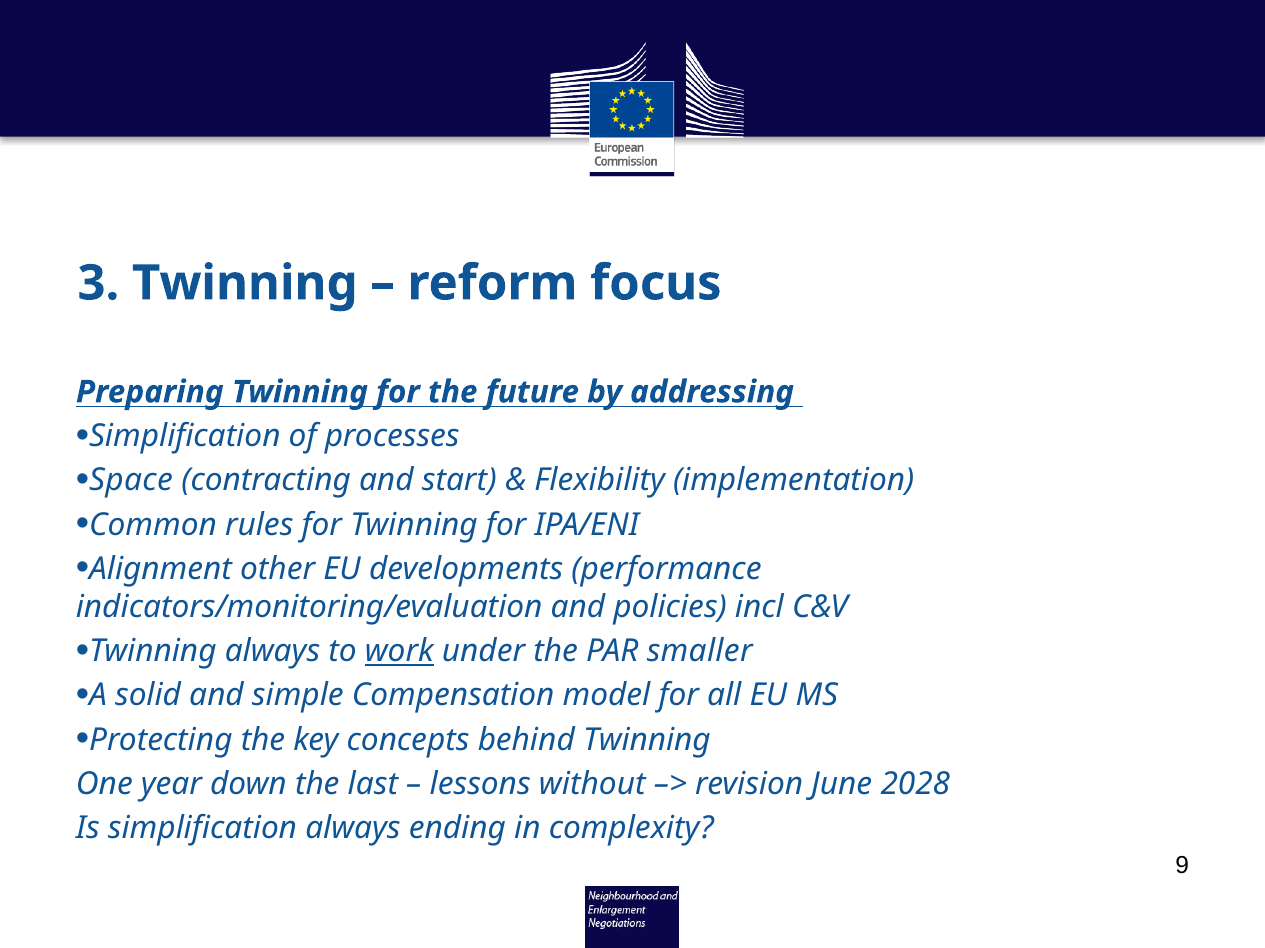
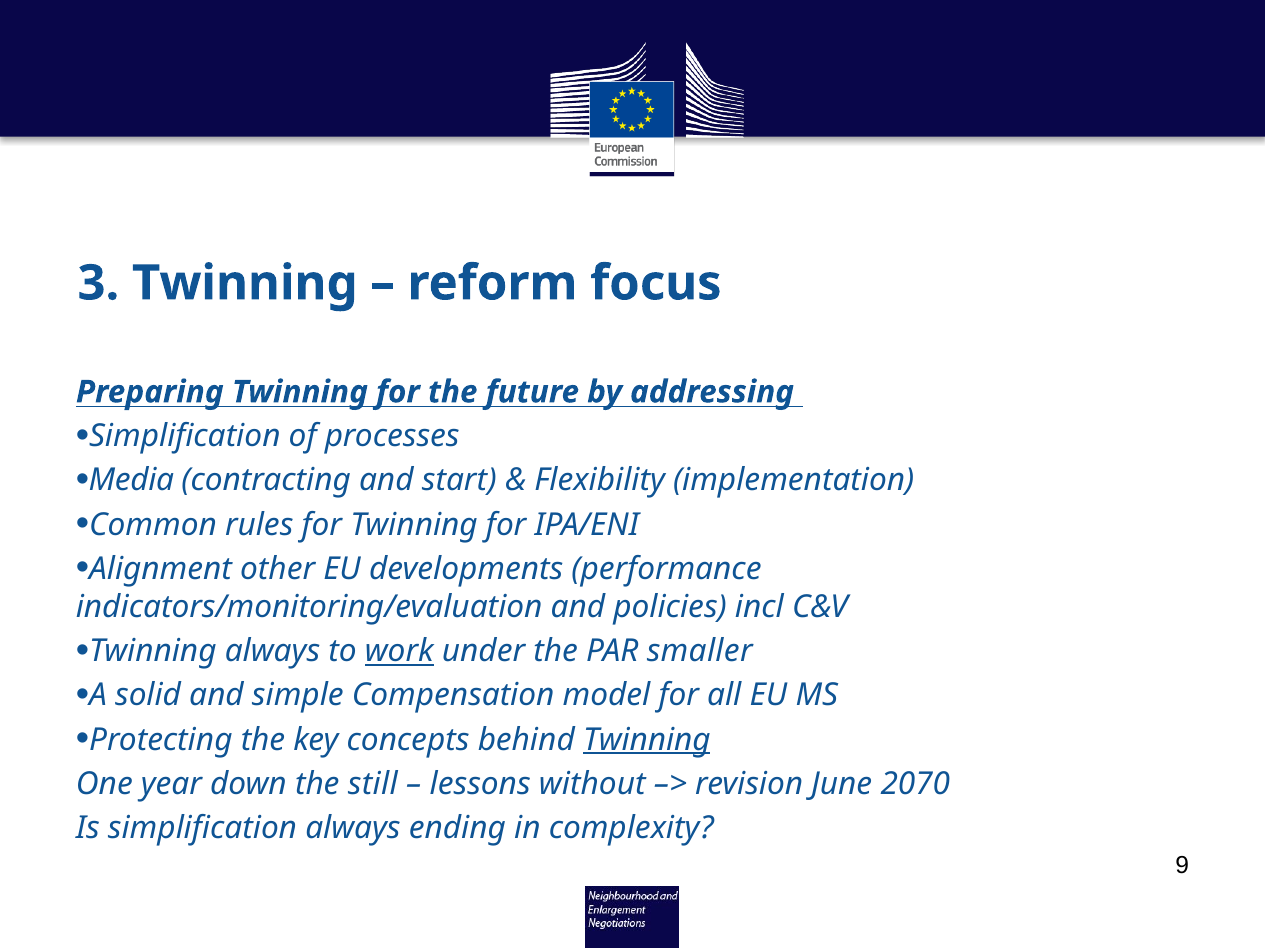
Space: Space -> Media
Twinning at (647, 740) underline: none -> present
last: last -> still
2028: 2028 -> 2070
